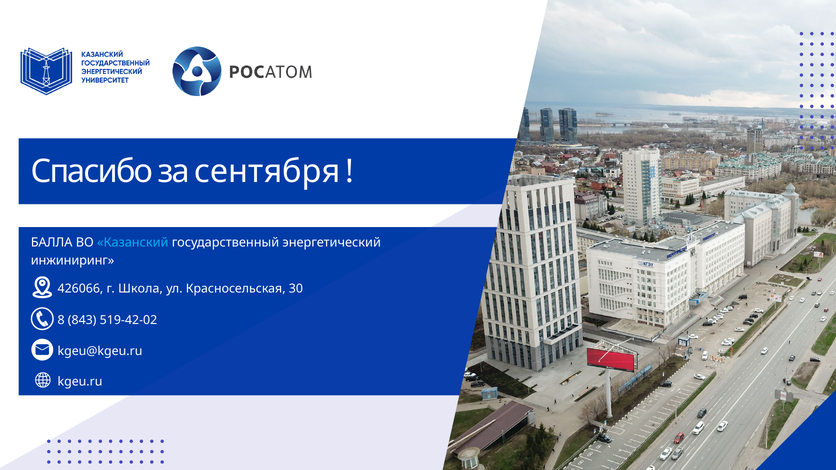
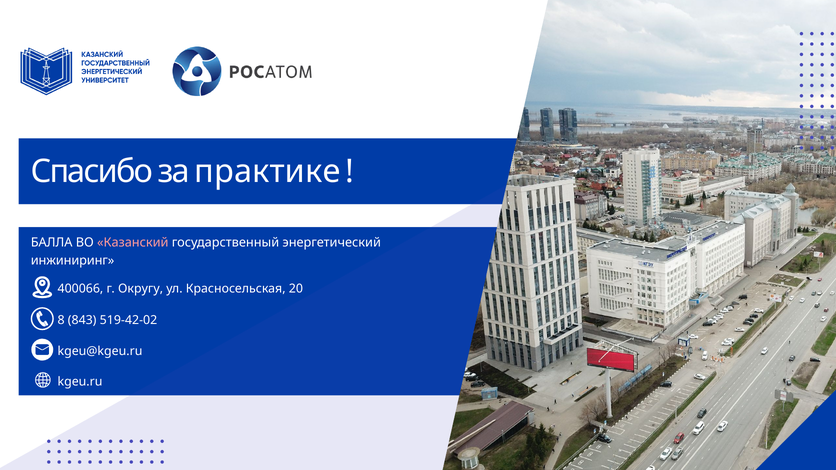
сентября: сентября -> практике
Казанский colour: light blue -> pink
426066: 426066 -> 400066
Школа: Школа -> Округу
30: 30 -> 20
